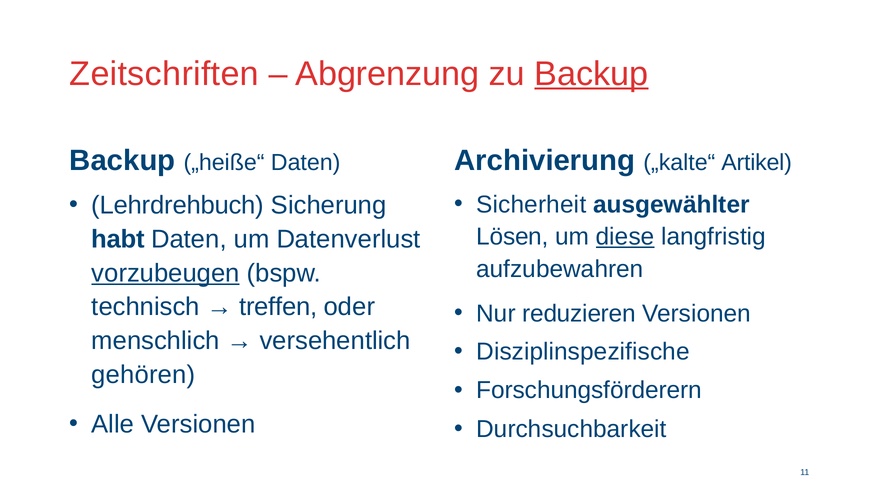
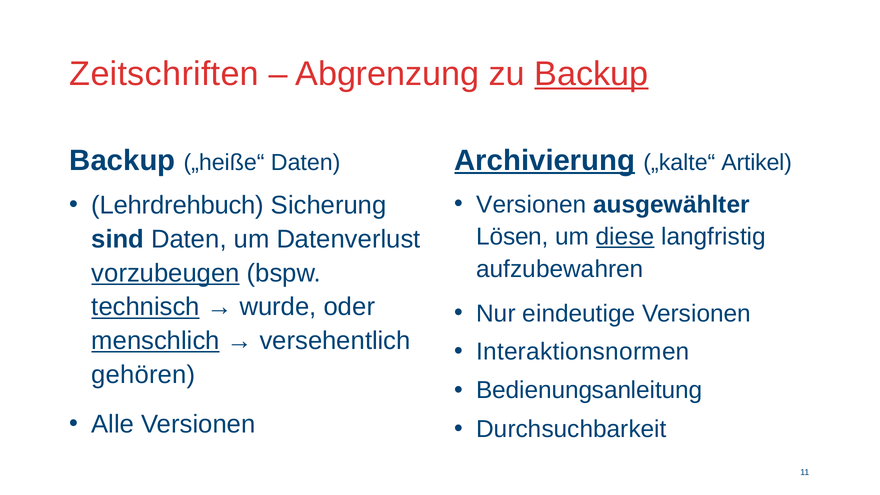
Archivierung underline: none -> present
Sicherheit at (531, 205): Sicherheit -> Versionen
habt: habt -> sind
technisch underline: none -> present
treffen: treffen -> wurde
reduzieren: reduzieren -> eindeutige
menschlich underline: none -> present
Disziplinspezifische: Disziplinspezifische -> Interaktionsnormen
Forschungsförderern: Forschungsförderern -> Bedienungsanleitung
